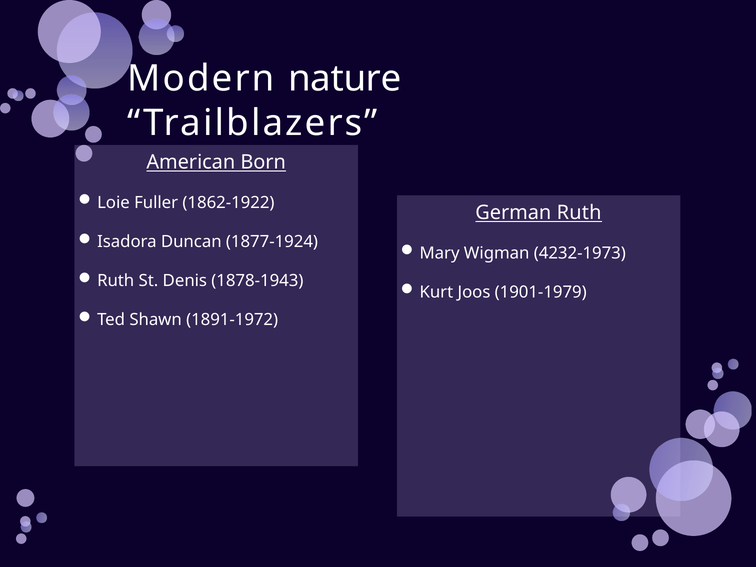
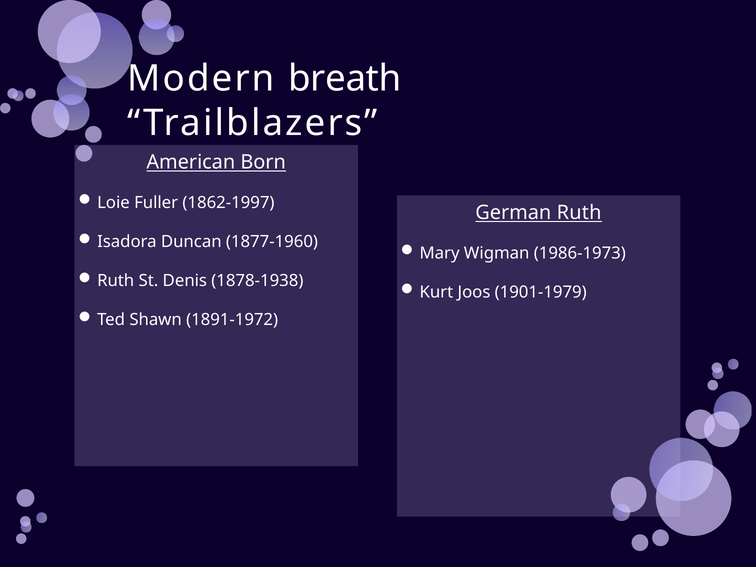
nature: nature -> breath
1862-1922: 1862-1922 -> 1862-1997
1877-1924: 1877-1924 -> 1877-1960
4232-1973: 4232-1973 -> 1986-1973
1878-1943: 1878-1943 -> 1878-1938
